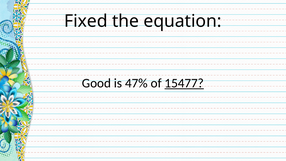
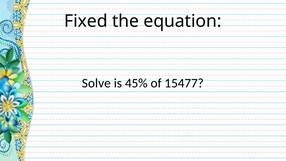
Good: Good -> Solve
47%: 47% -> 45%
15477 underline: present -> none
